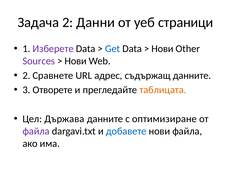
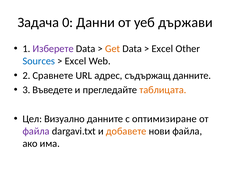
Задача 2: 2 -> 0
страници: страници -> държави
Get colour: blue -> orange
Нови at (162, 48): Нови -> Excel
Sources colour: purple -> blue
Нови at (76, 61): Нови -> Excel
Отворете: Отворете -> Въведете
Държава: Държава -> Визуално
добавете colour: blue -> orange
